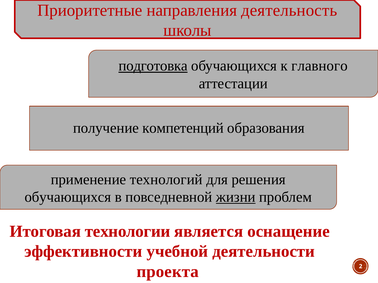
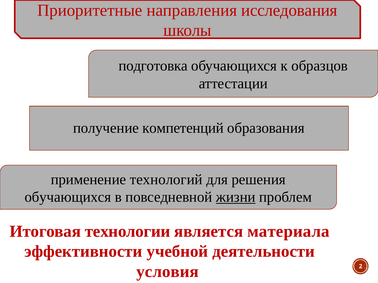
деятельность: деятельность -> исследования
подготовка underline: present -> none
главного: главного -> образцов
оснащение: оснащение -> материала
проекта: проекта -> условия
